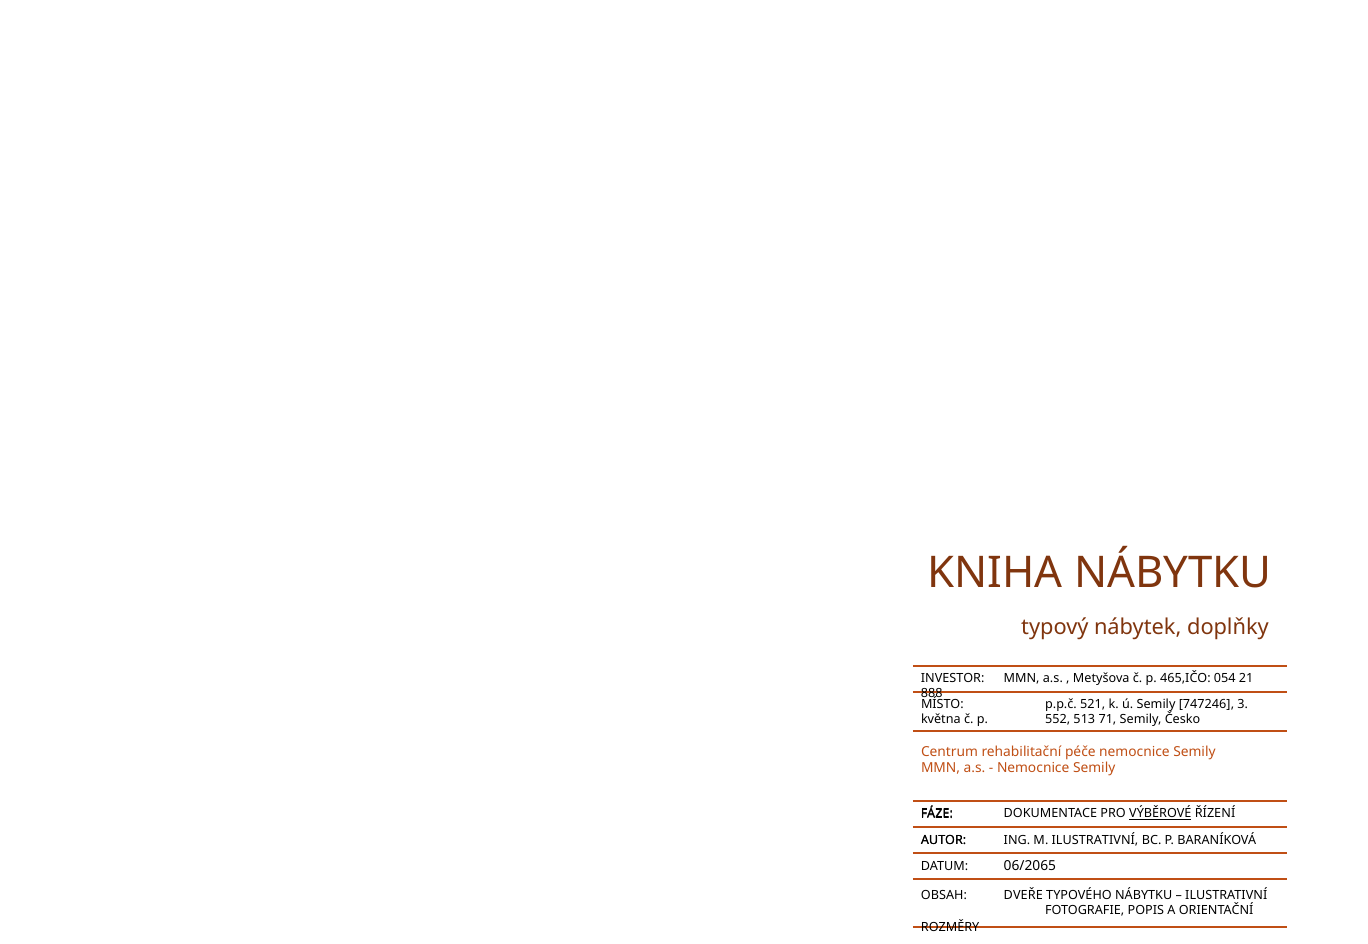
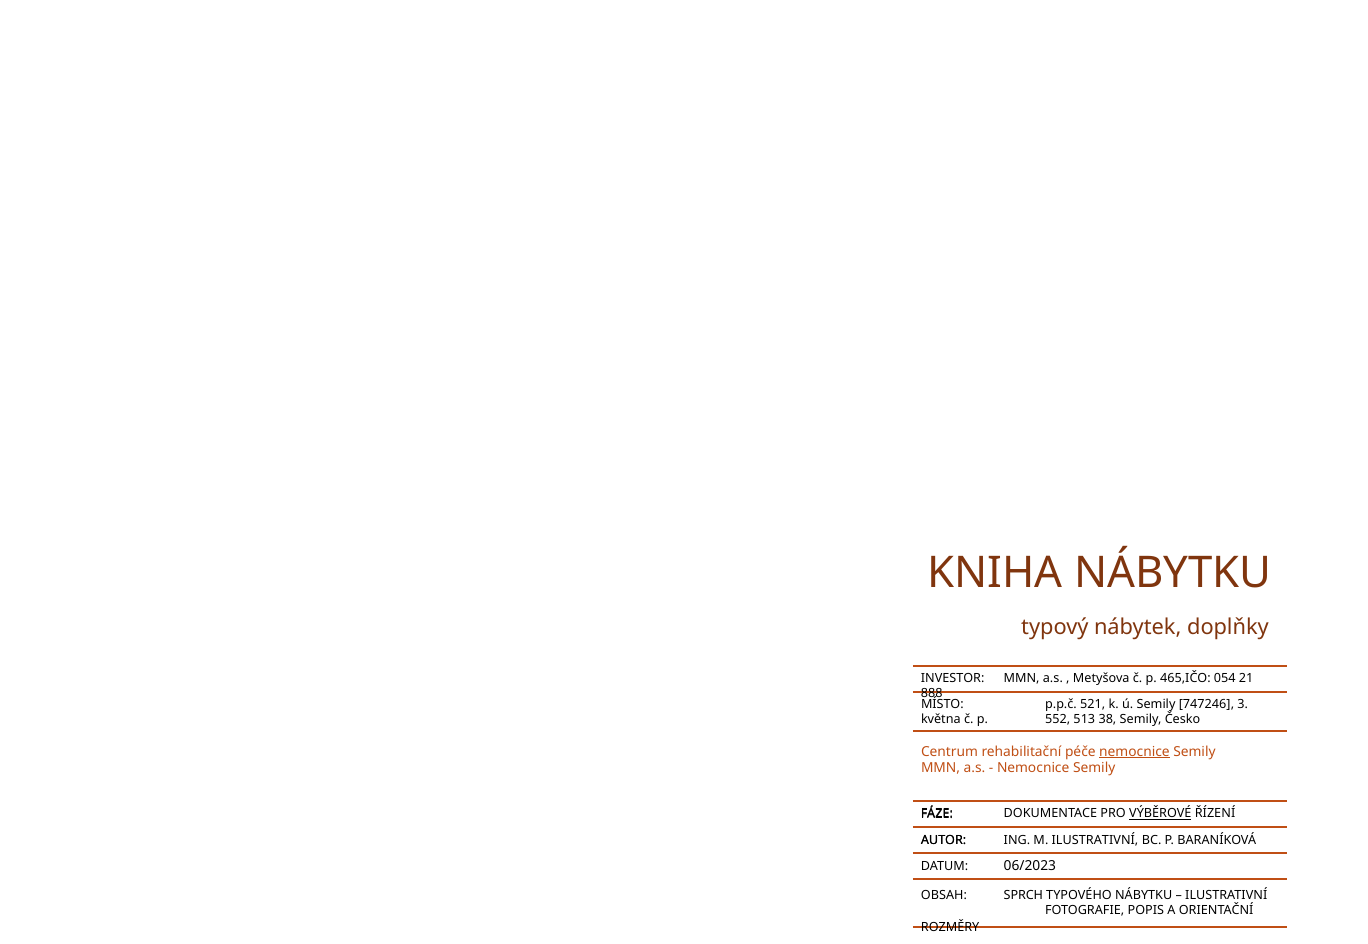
71: 71 -> 38
nemocnice at (1134, 752) underline: none -> present
06/2065: 06/2065 -> 06/2023
DVEŘE: DVEŘE -> SPRCH
